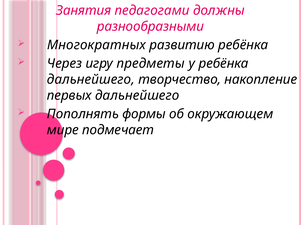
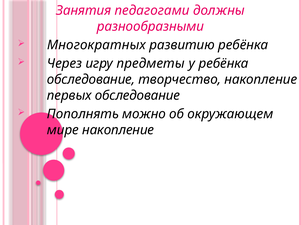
дальнейшего at (91, 80): дальнейшего -> обследование
первых дальнейшего: дальнейшего -> обследование
формы: формы -> можно
мире подмечает: подмечает -> накопление
